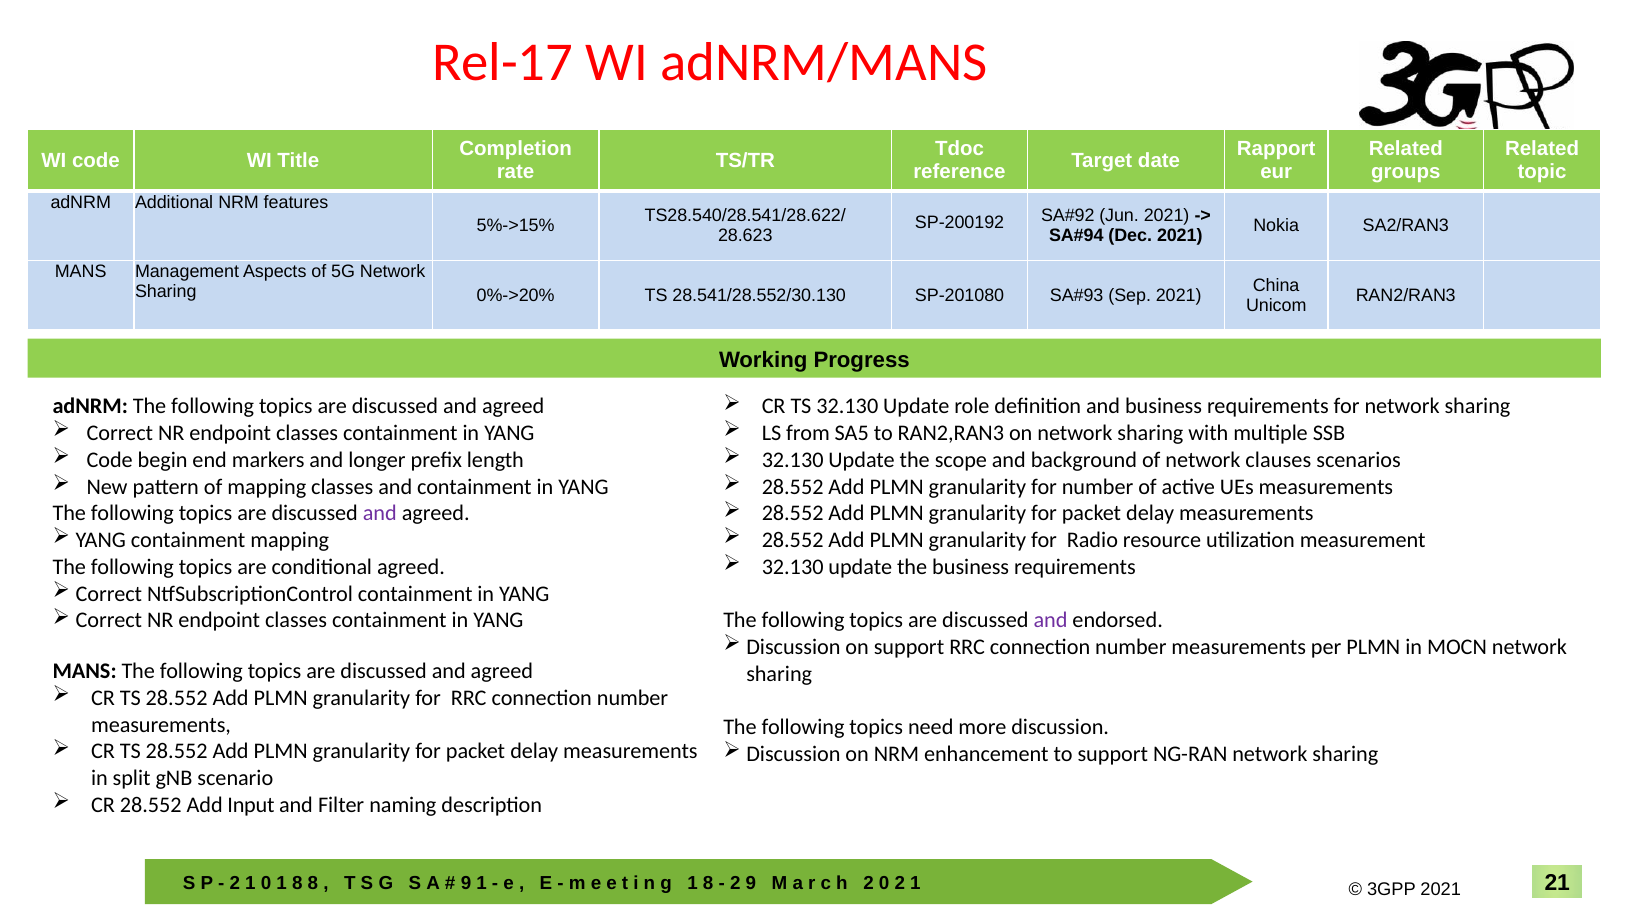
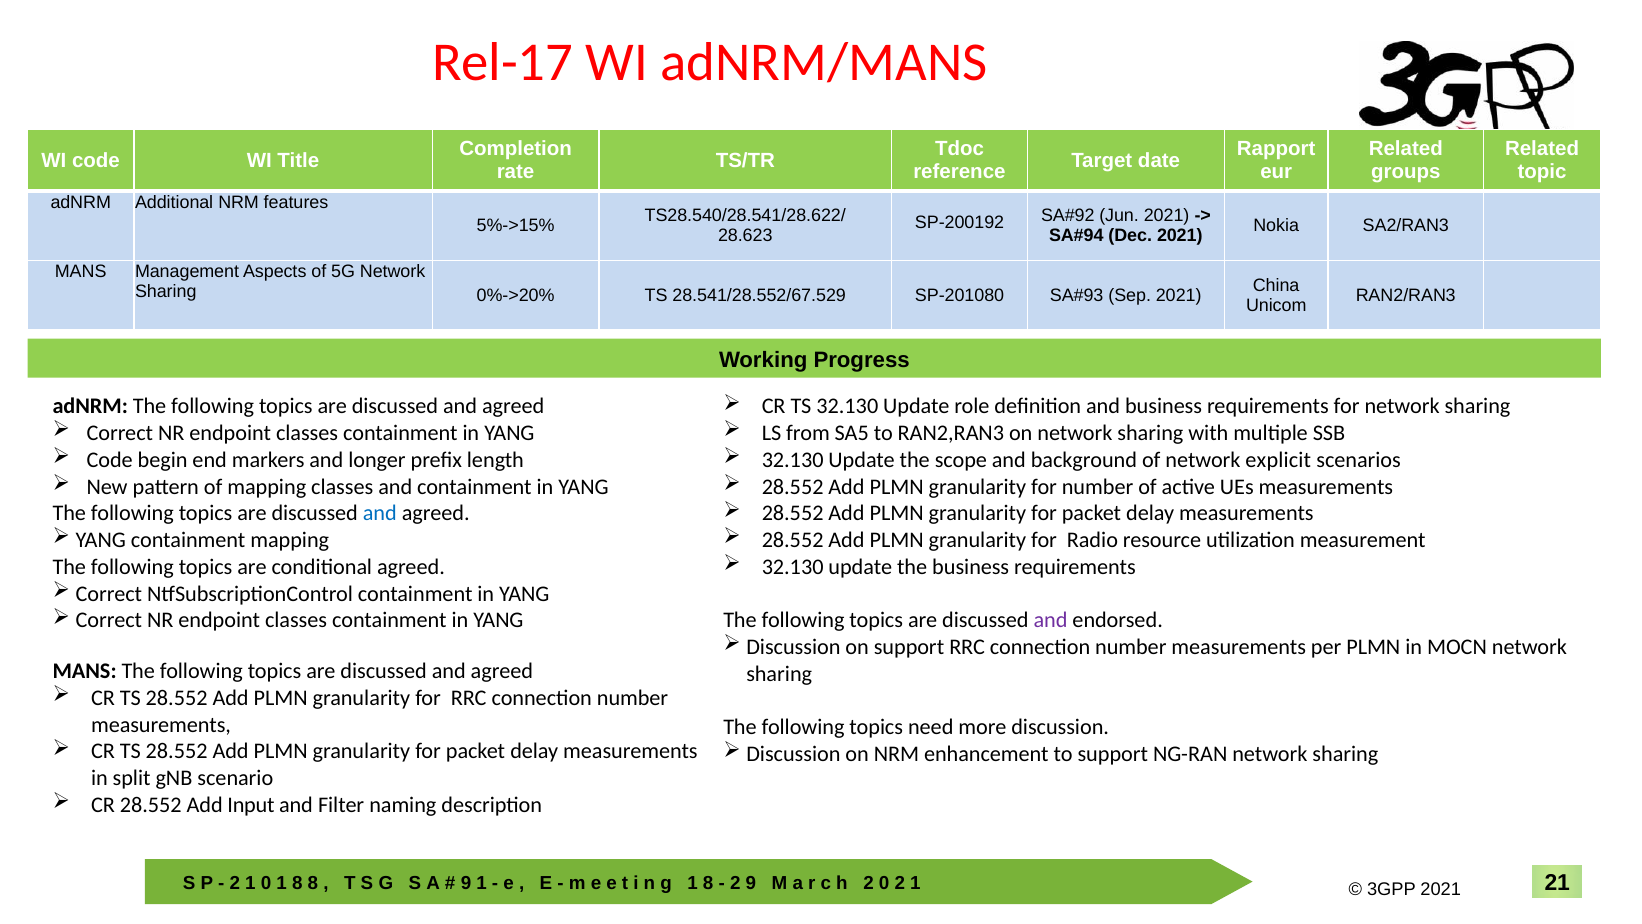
28.541/28.552/30.130: 28.541/28.552/30.130 -> 28.541/28.552/67.529
clauses: clauses -> explicit
and at (380, 513) colour: purple -> blue
